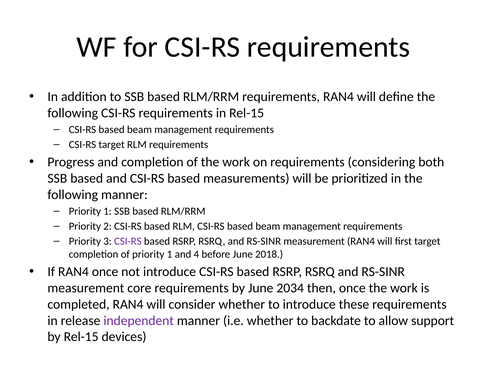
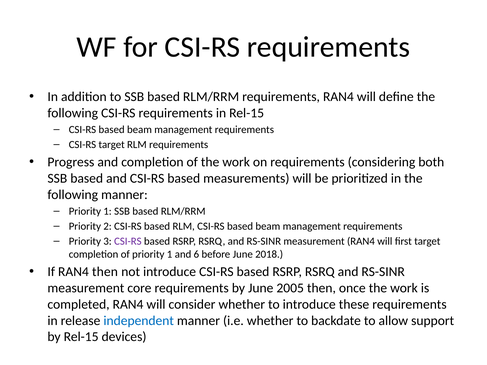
4: 4 -> 6
RAN4 once: once -> then
2034: 2034 -> 2005
independent colour: purple -> blue
